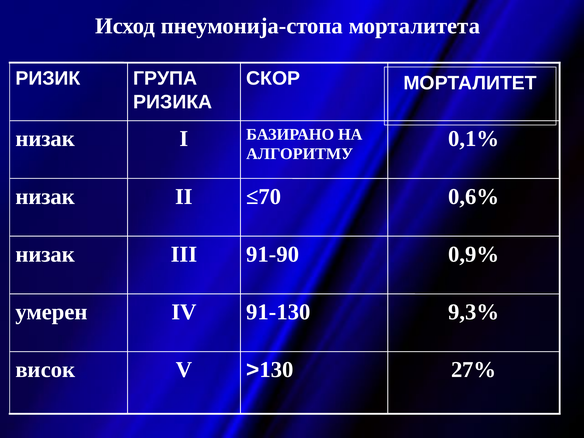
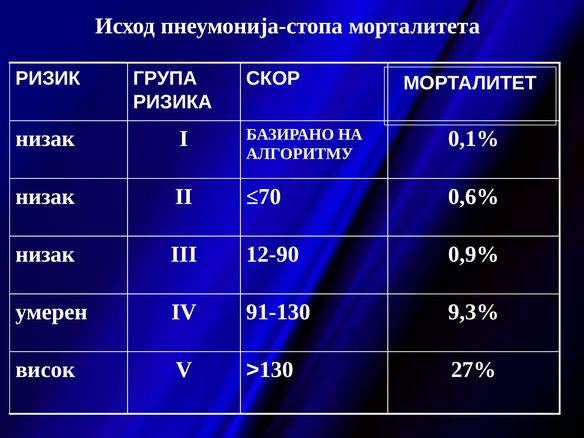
91-90: 91-90 -> 12-90
